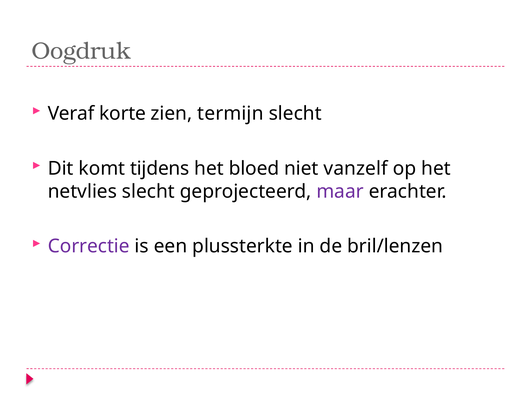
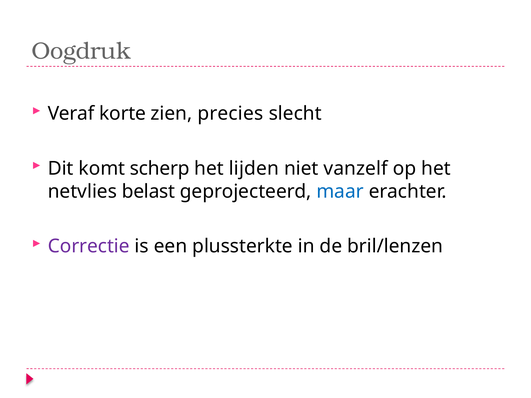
termijn: termijn -> precies
tijdens: tijdens -> scherp
bloed: bloed -> lijden
netvlies slecht: slecht -> belast
maar colour: purple -> blue
